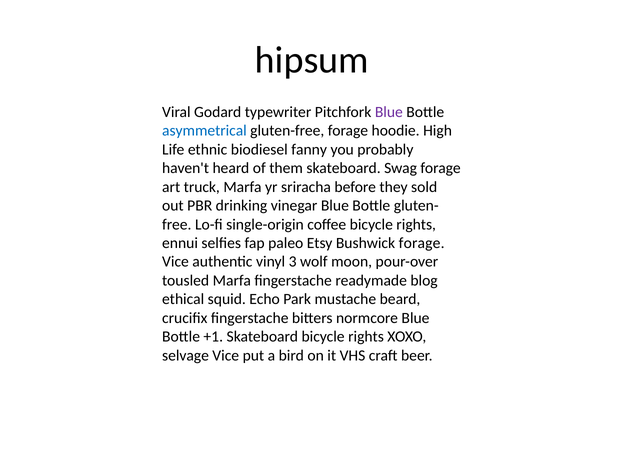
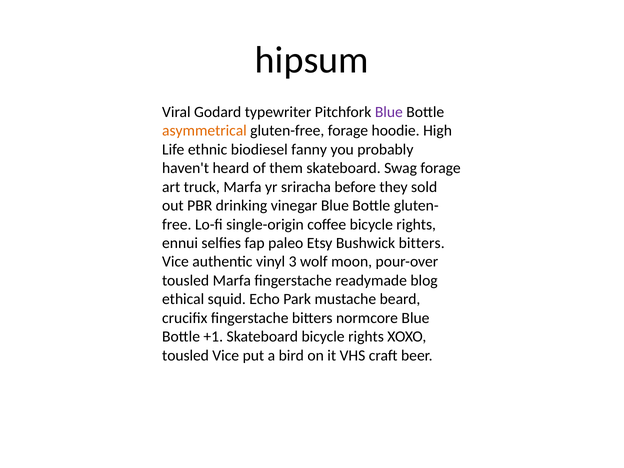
asymmetrical colour: blue -> orange
Bushwick forage: forage -> bitters
selvage at (186, 355): selvage -> tousled
